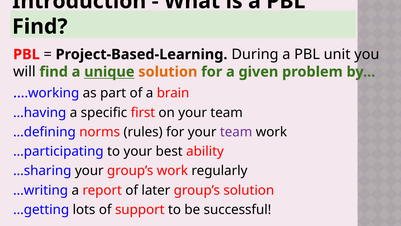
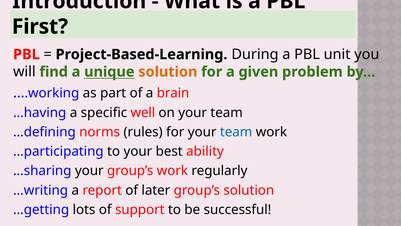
Find at (40, 27): Find -> First
first: first -> well
team at (236, 132) colour: purple -> blue
